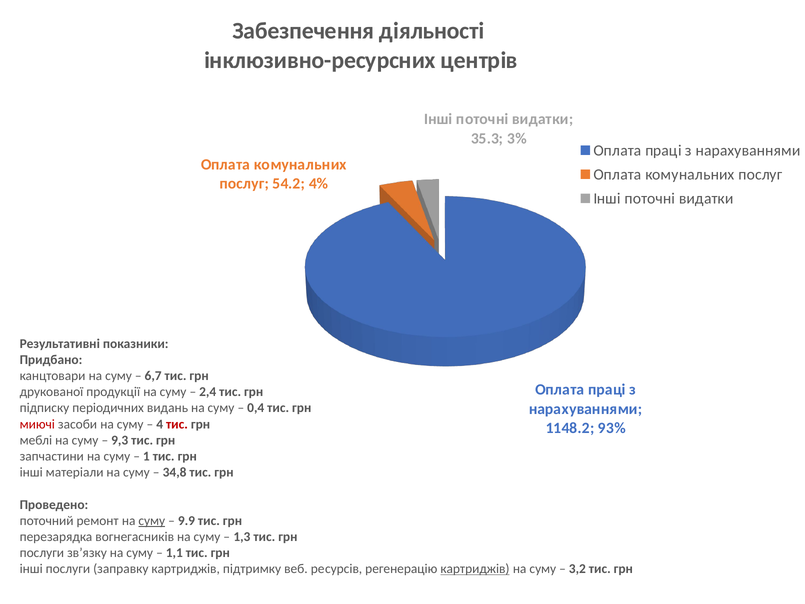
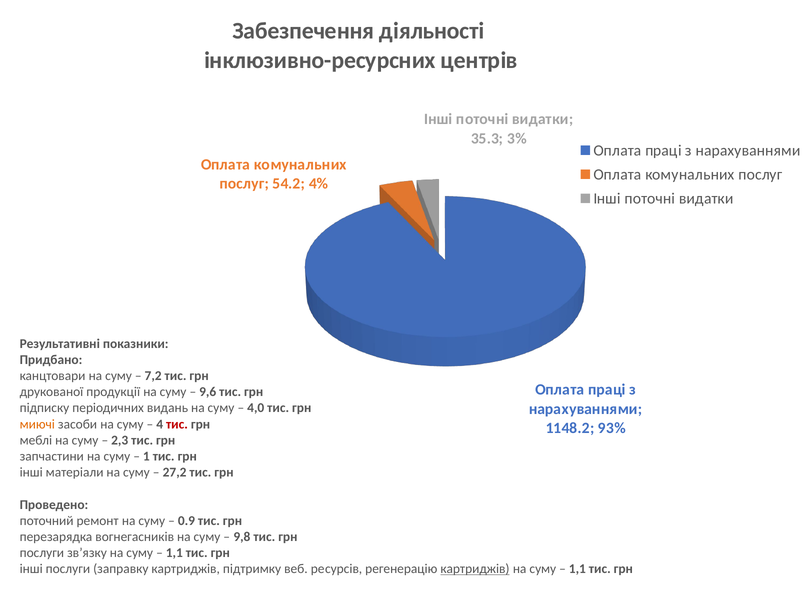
6,7: 6,7 -> 7,2
2,4: 2,4 -> 9,6
0,4: 0,4 -> 4,0
миючі colour: red -> orange
9,3: 9,3 -> 2,3
34,8: 34,8 -> 27,2
суму at (152, 521) underline: present -> none
9.9: 9.9 -> 0.9
1,3: 1,3 -> 9,8
3,2 at (577, 569): 3,2 -> 1,1
